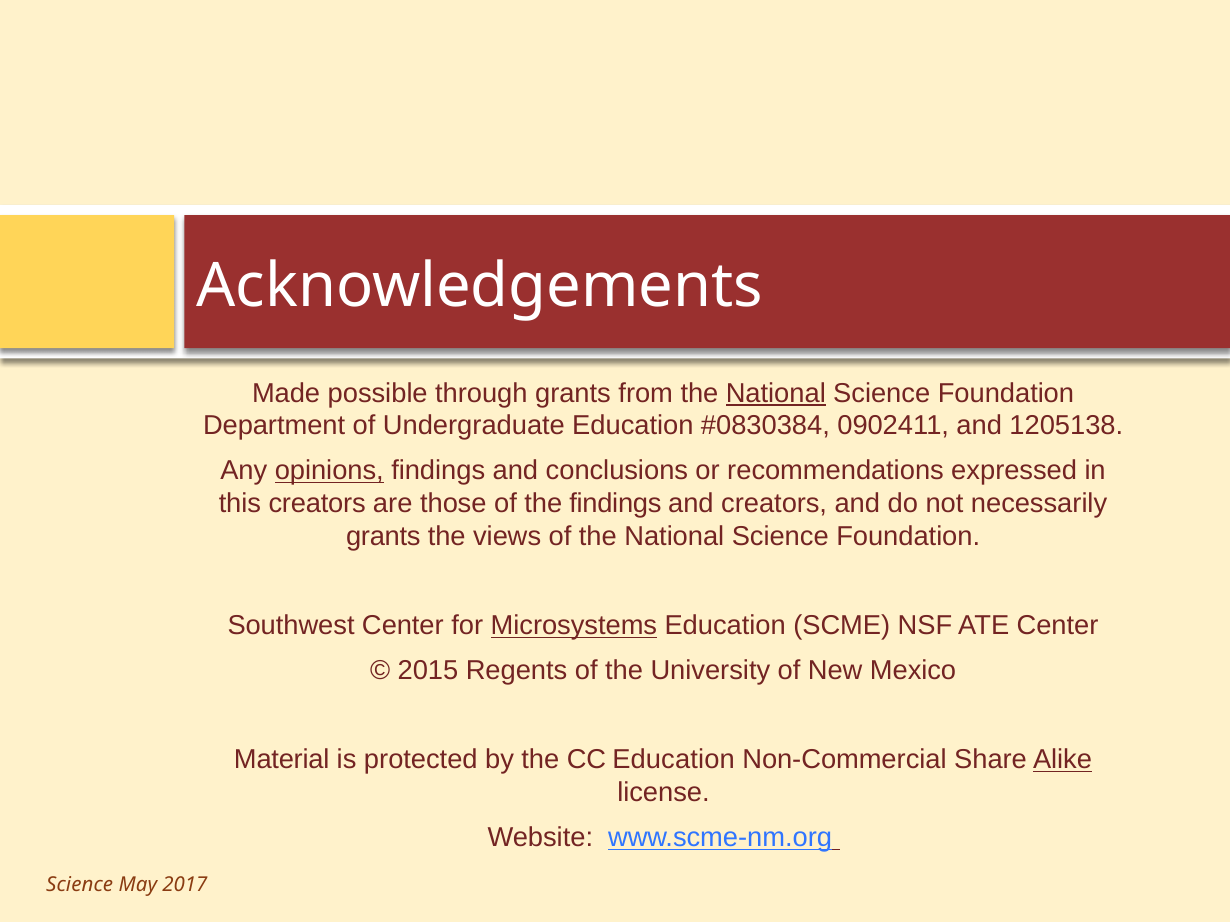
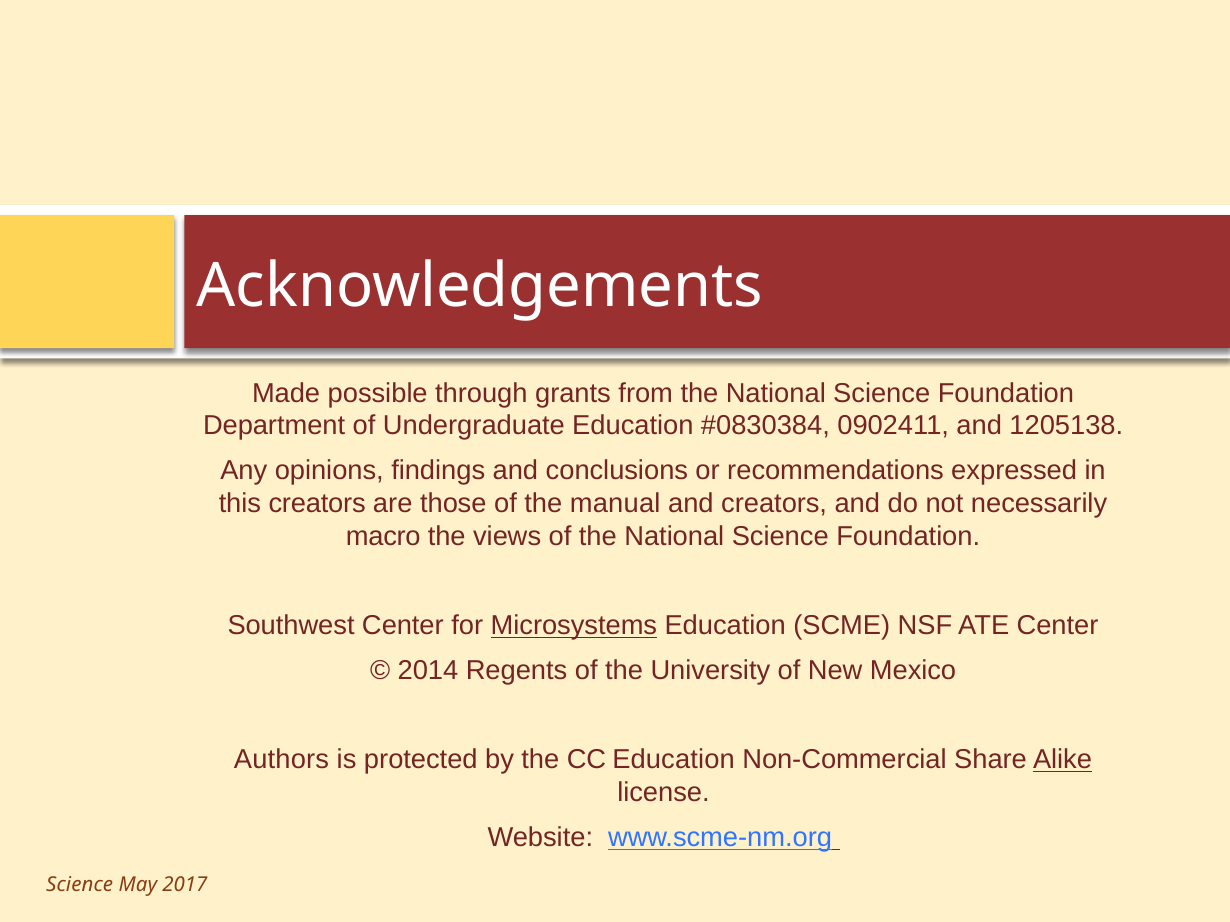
National at (776, 393) underline: present -> none
opinions underline: present -> none
the findings: findings -> manual
grants at (383, 536): grants -> macro
2015: 2015 -> 2014
Material: Material -> Authors
